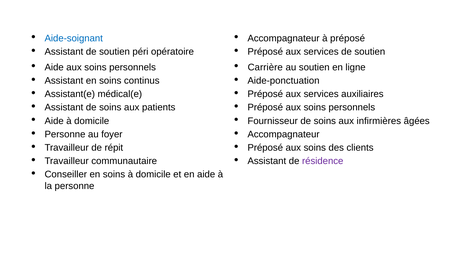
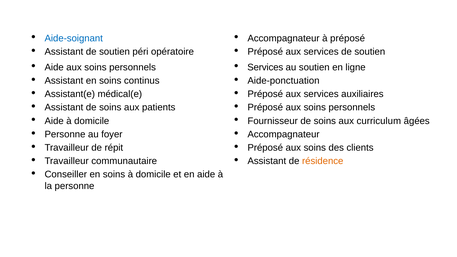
Carrière at (265, 67): Carrière -> Services
infirmières: infirmières -> curriculum
résidence colour: purple -> orange
